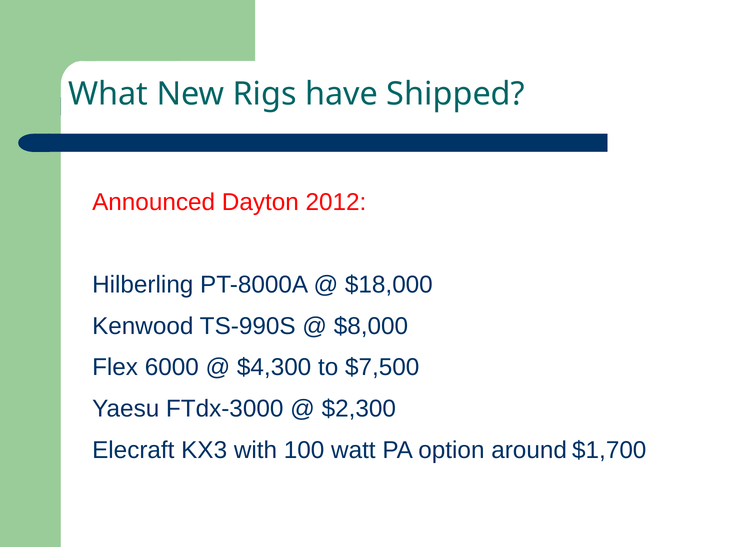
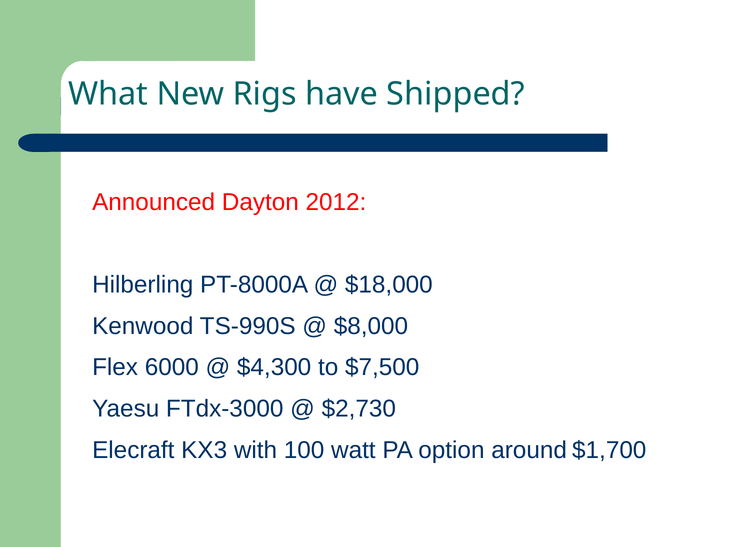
$2,300: $2,300 -> $2,730
